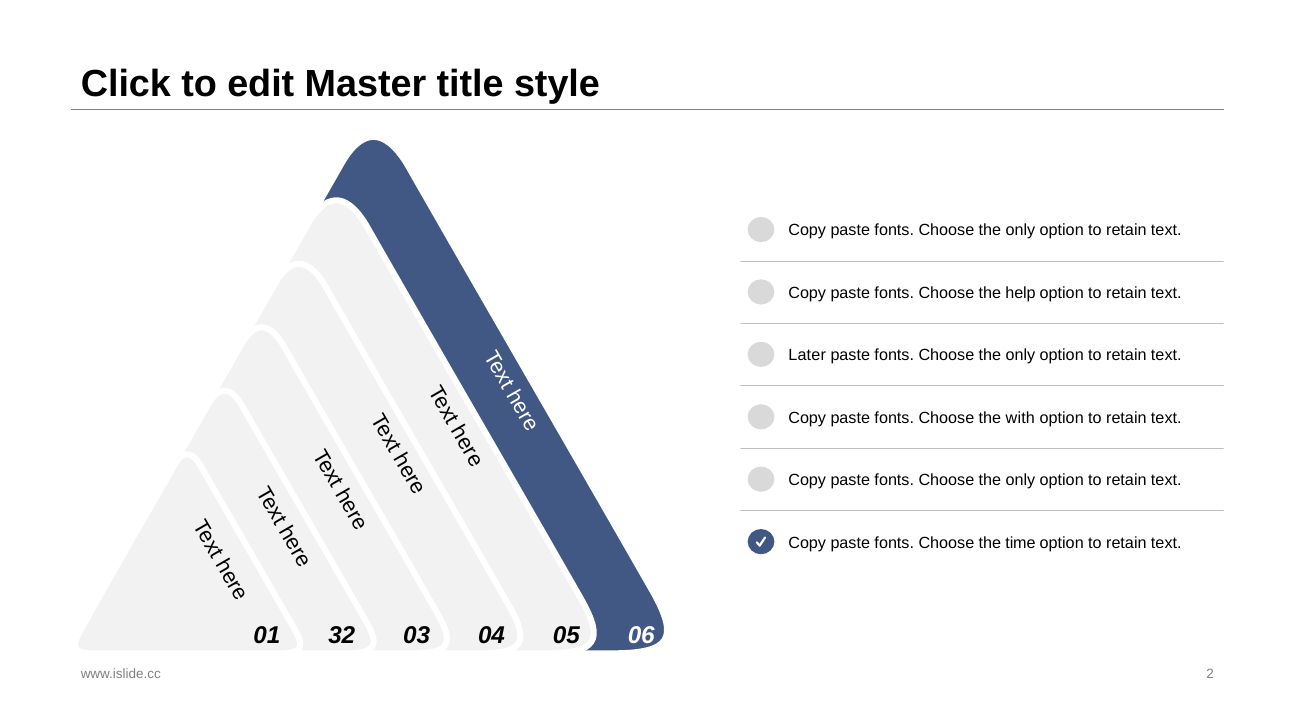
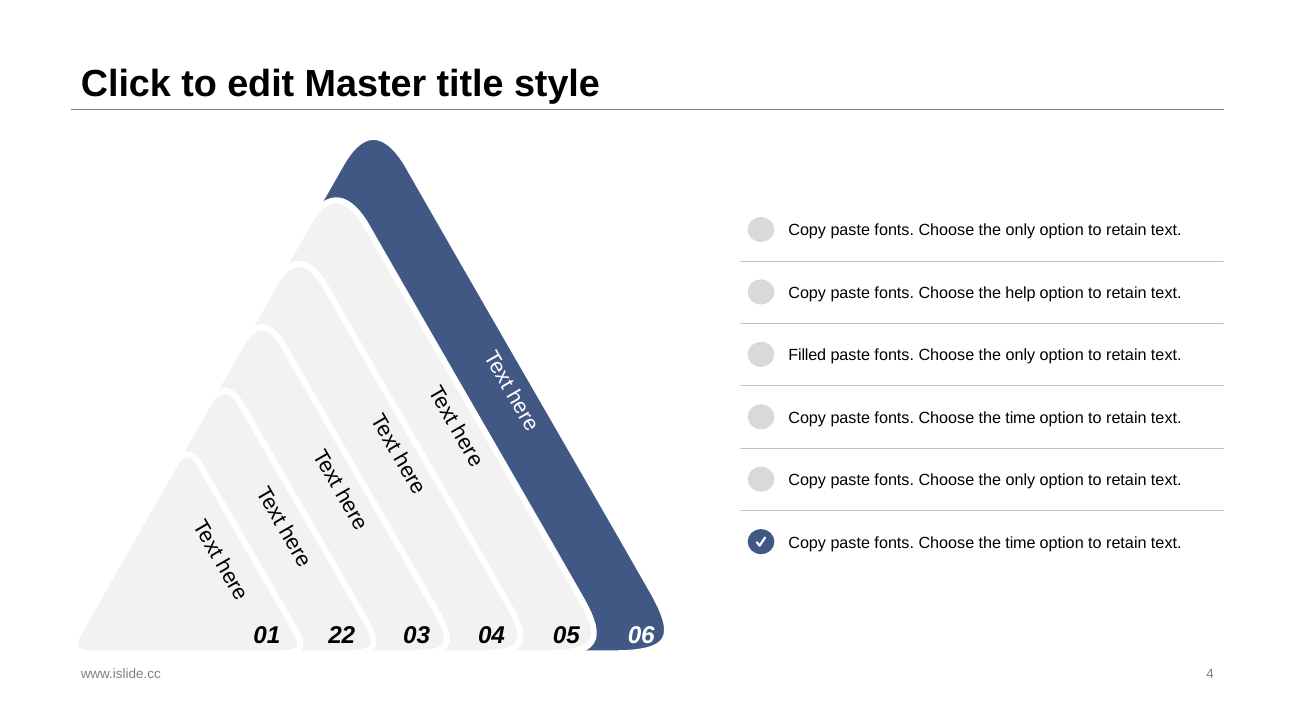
Later: Later -> Filled
with at (1020, 418): with -> time
32: 32 -> 22
2: 2 -> 4
